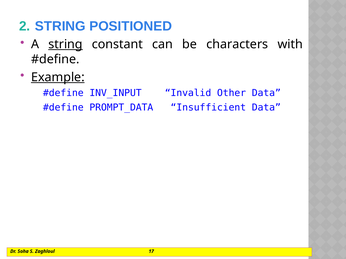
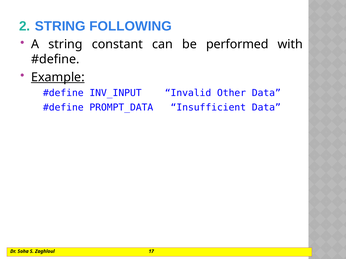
POSITIONED: POSITIONED -> FOLLOWING
string at (66, 44) underline: present -> none
characters: characters -> performed
